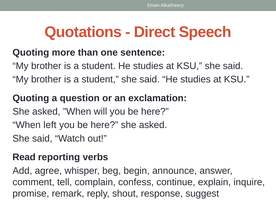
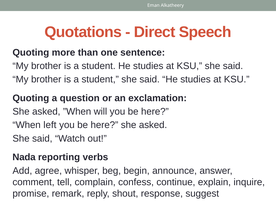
Read: Read -> Nada
